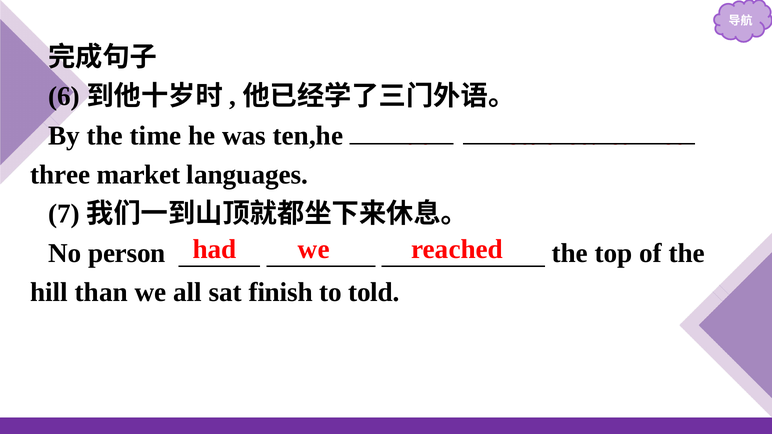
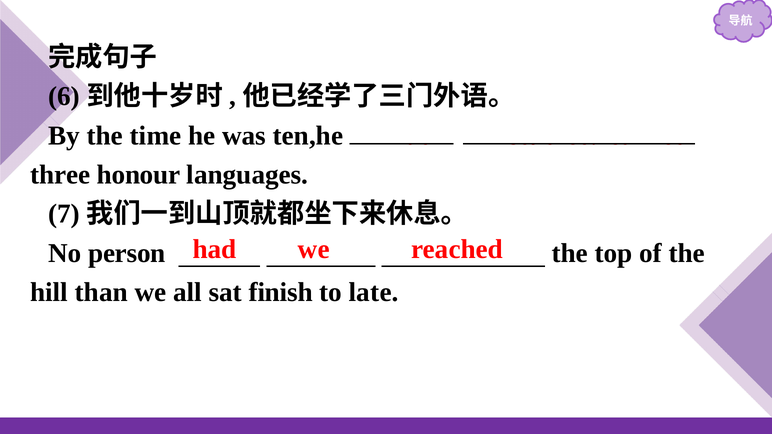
market: market -> honour
told: told -> late
